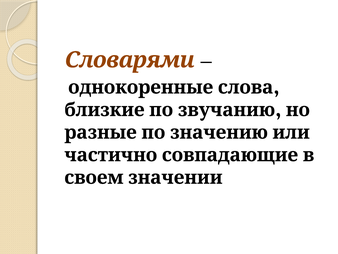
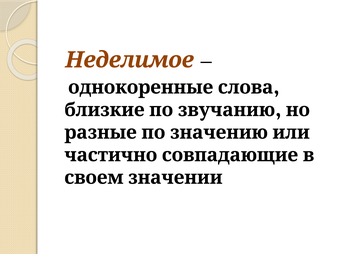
Словарями: Словарями -> Неделимое
